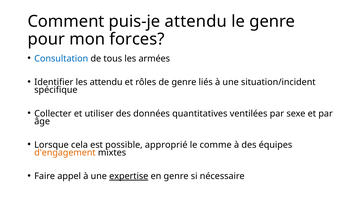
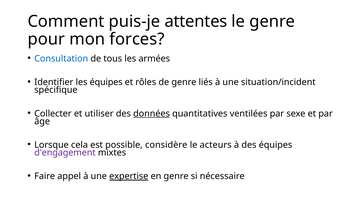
puis-je attendu: attendu -> attentes
les attendu: attendu -> équipes
données underline: none -> present
approprié: approprié -> considère
comme: comme -> acteurs
d'engagement colour: orange -> purple
